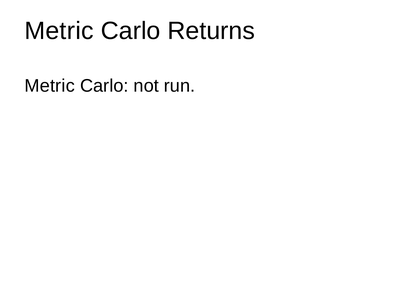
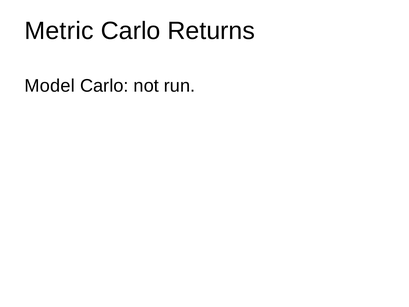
Metric at (50, 86): Metric -> Model
